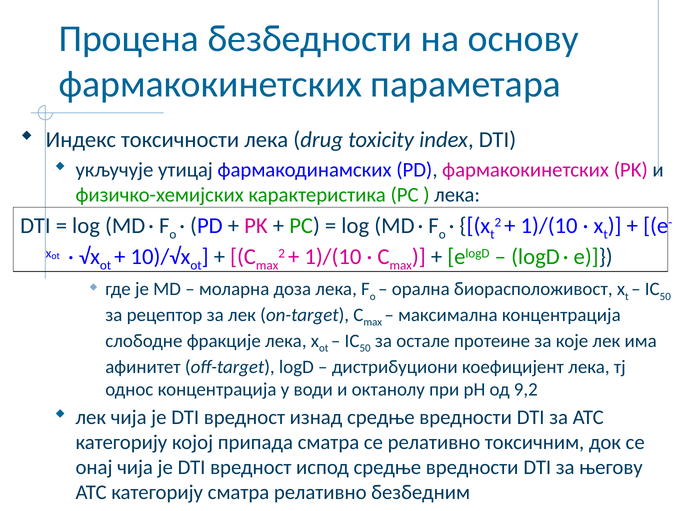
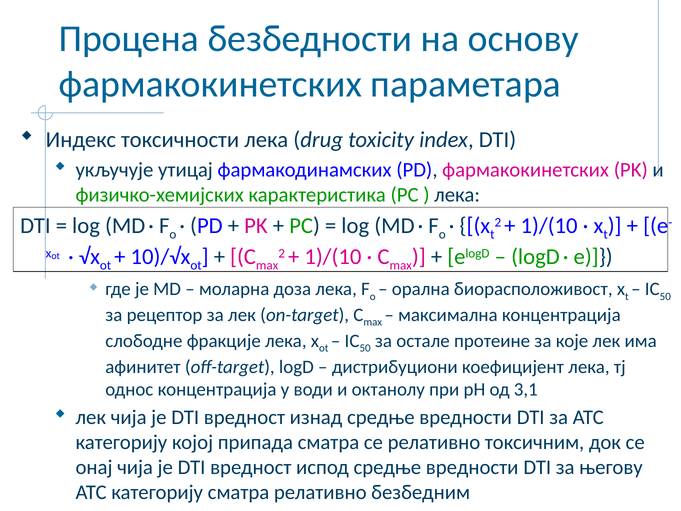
9,2: 9,2 -> 3,1
